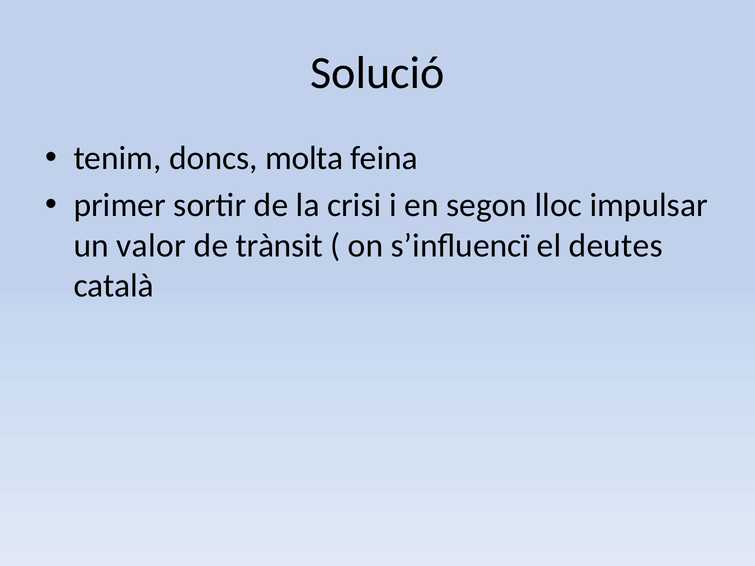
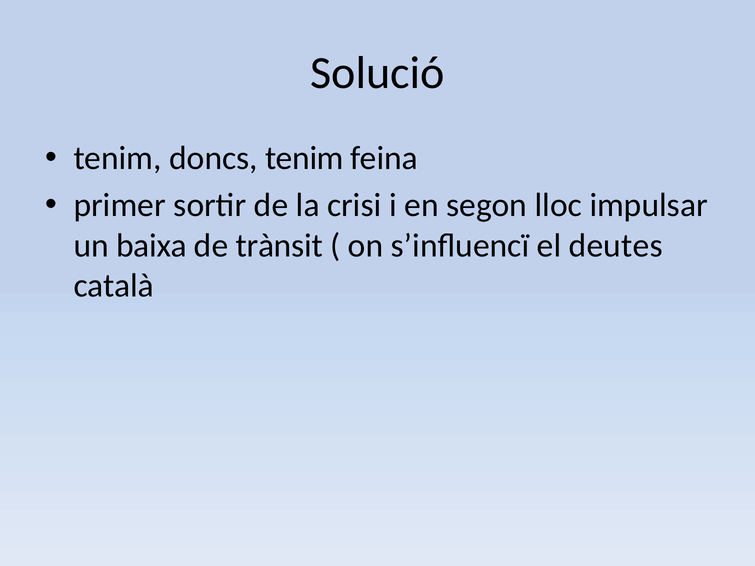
doncs molta: molta -> tenim
valor: valor -> baixa
